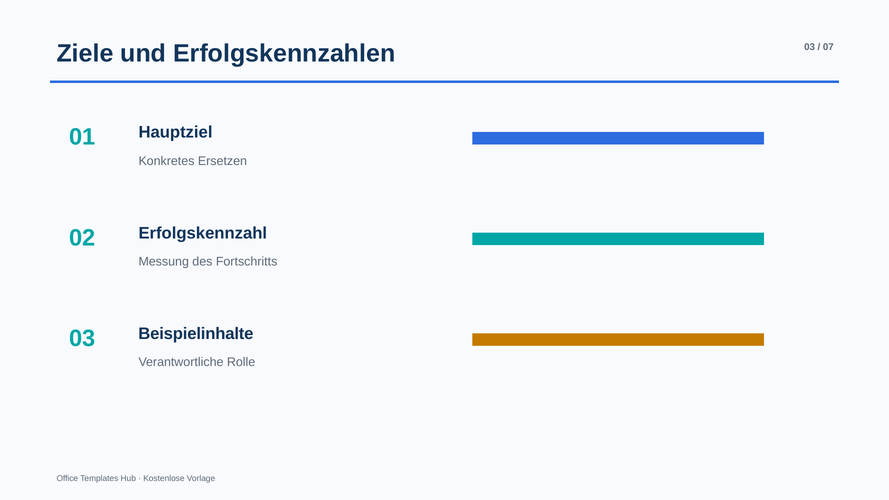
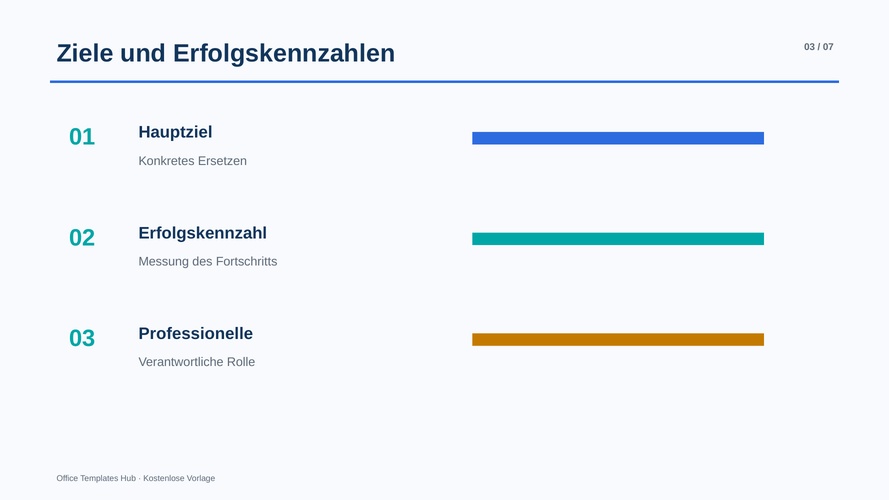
Beispielinhalte: Beispielinhalte -> Professionelle
